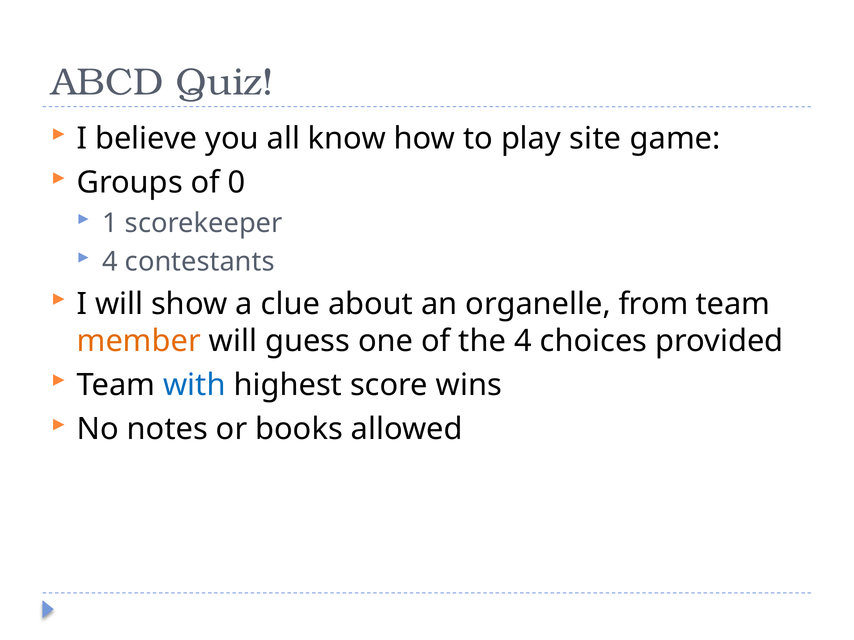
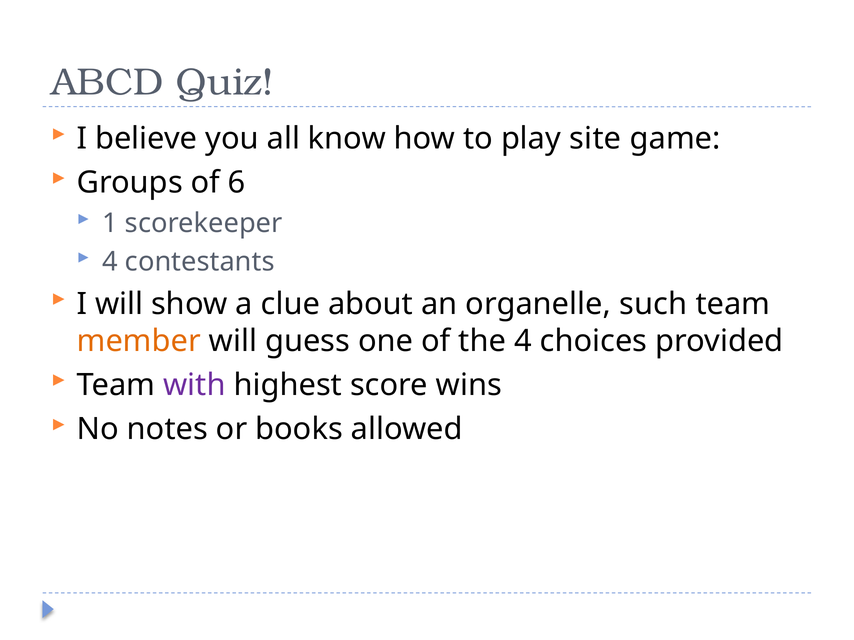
0: 0 -> 6
from: from -> such
with colour: blue -> purple
